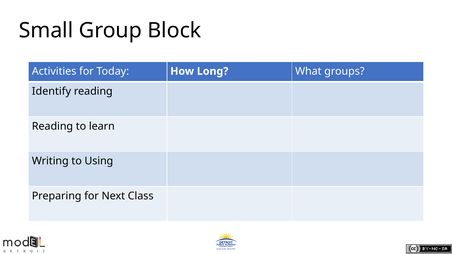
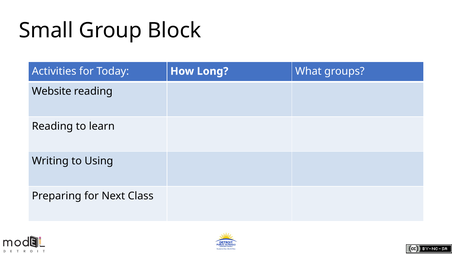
Identify: Identify -> Website
